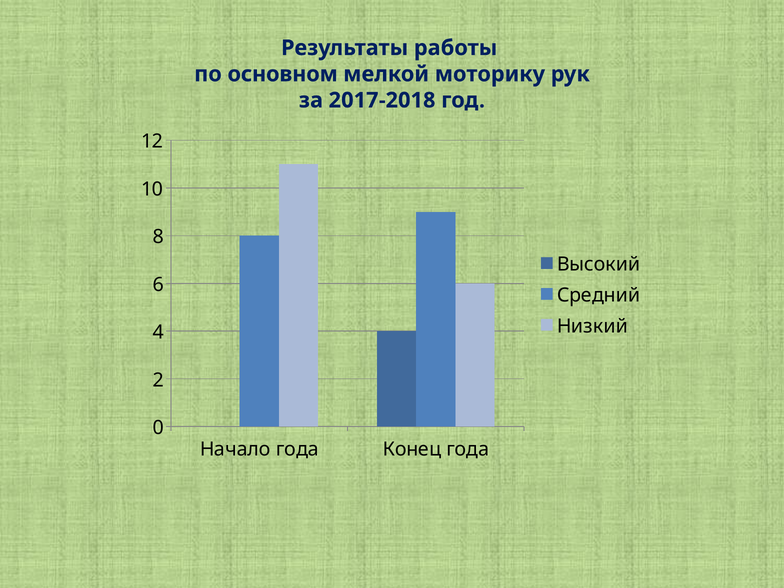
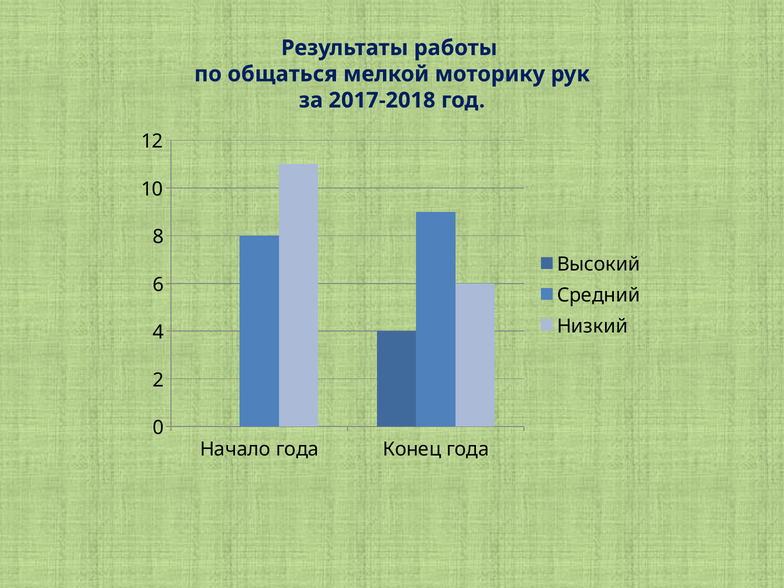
основном: основном -> общаться
